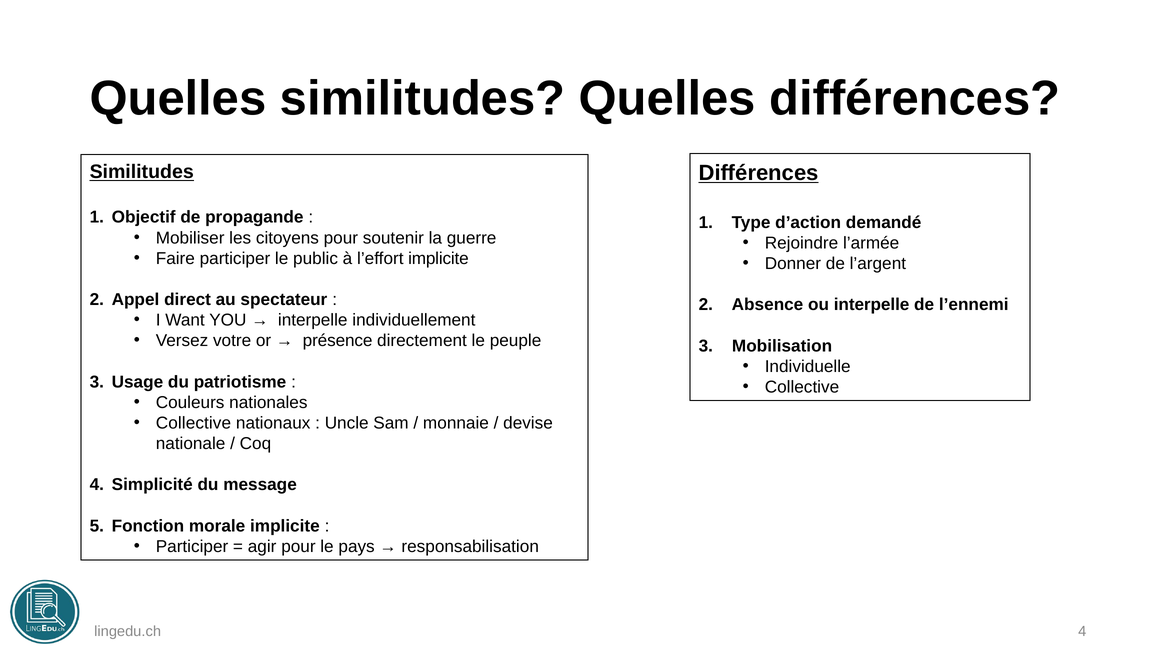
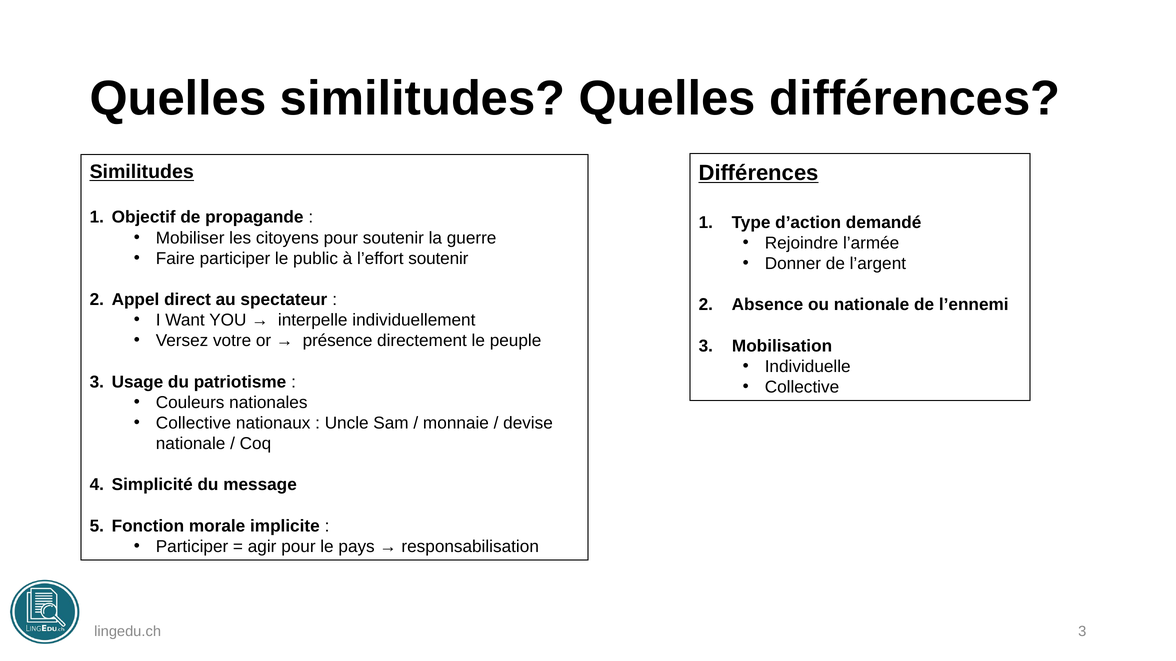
l’effort implicite: implicite -> soutenir
ou interpelle: interpelle -> nationale
lingedu.ch 4: 4 -> 3
